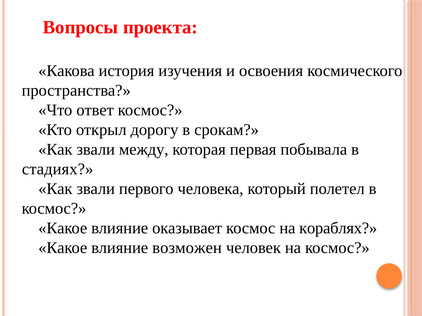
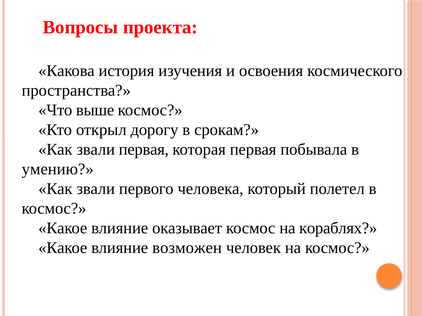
ответ: ответ -> выше
звали между: между -> первая
стадиях: стадиях -> умению
